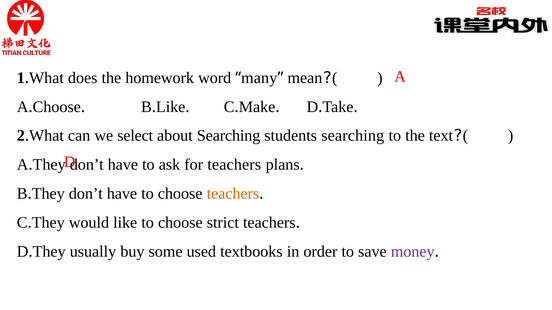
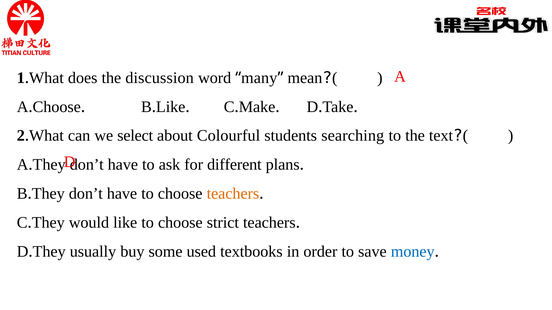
homework: homework -> discussion
about Searching: Searching -> Colourful
for teachers: teachers -> different
money colour: purple -> blue
